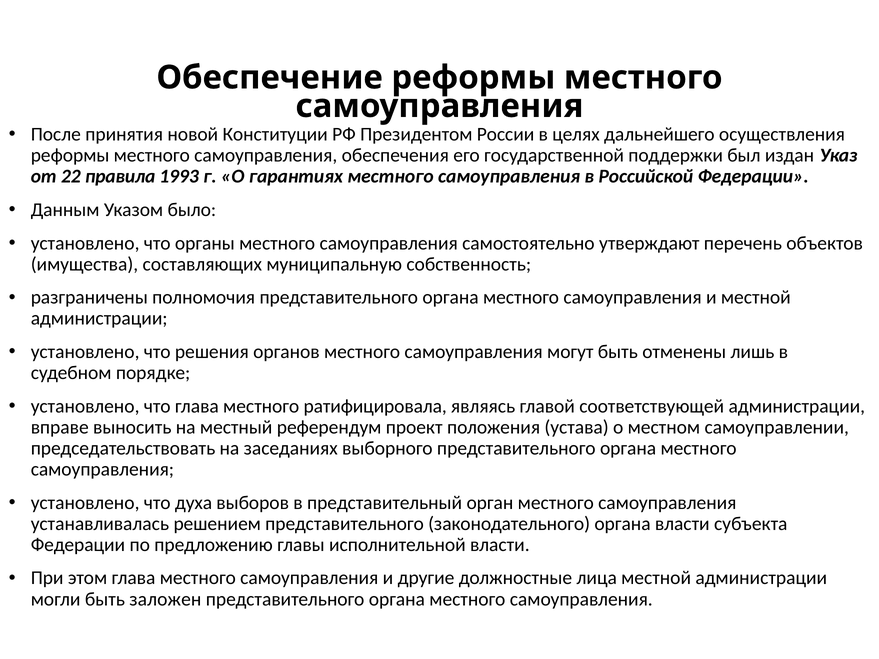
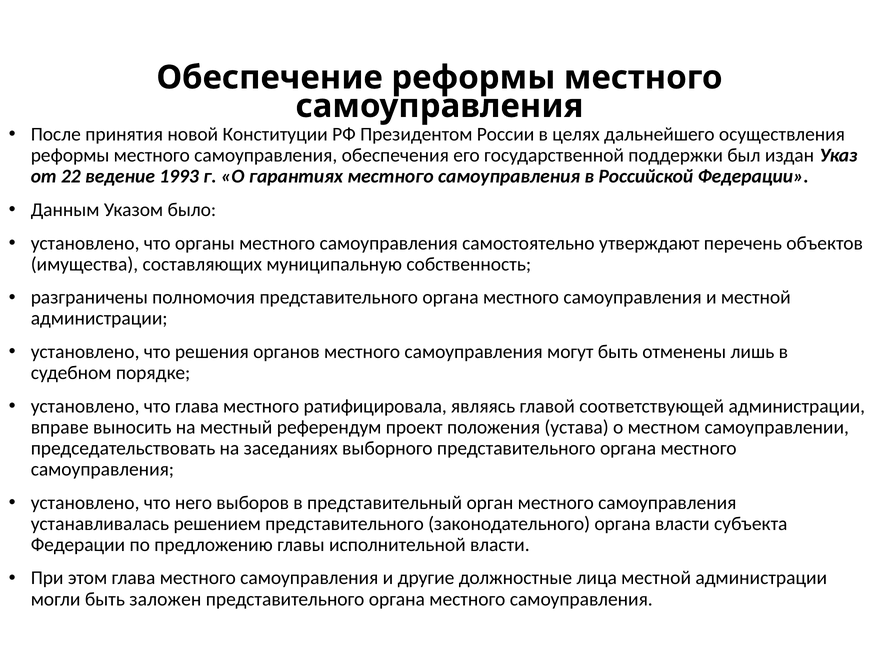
правила: правила -> ведение
духа: духа -> него
